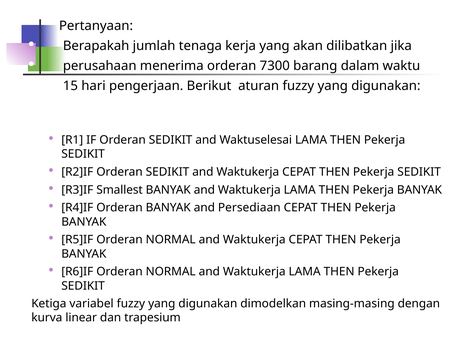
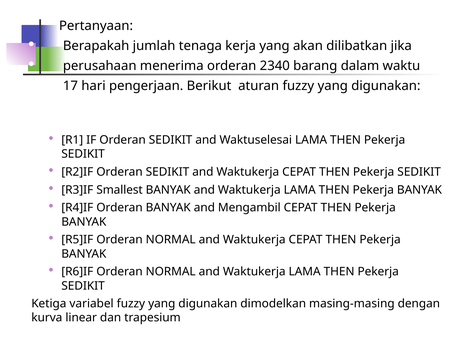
7300: 7300 -> 2340
15: 15 -> 17
Persediaan: Persediaan -> Mengambil
